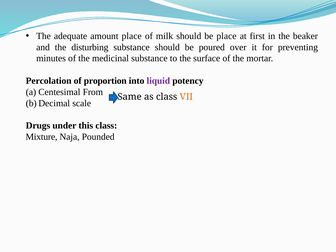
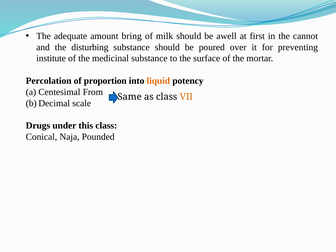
amount place: place -> bring
be place: place -> awell
beaker: beaker -> cannot
minutes: minutes -> institute
liquid colour: purple -> orange
Mixture: Mixture -> Conical
